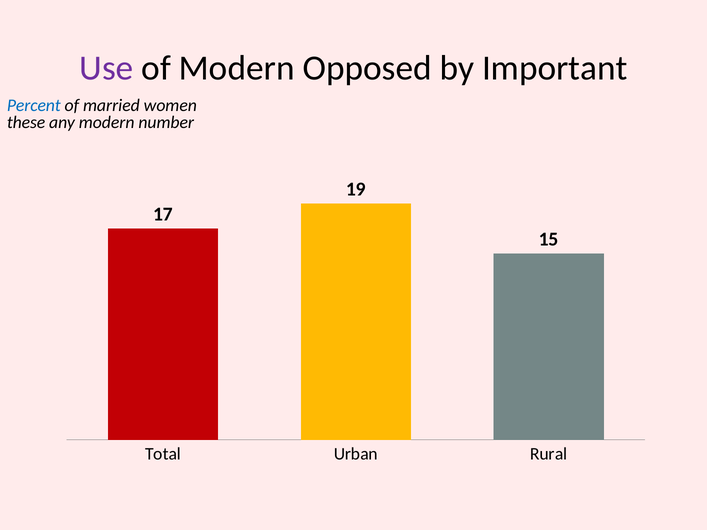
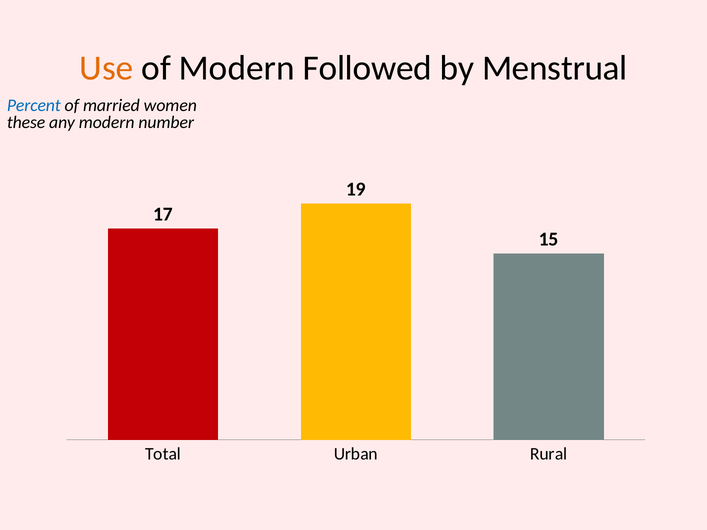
Use colour: purple -> orange
Opposed: Opposed -> Followed
Important: Important -> Menstrual
